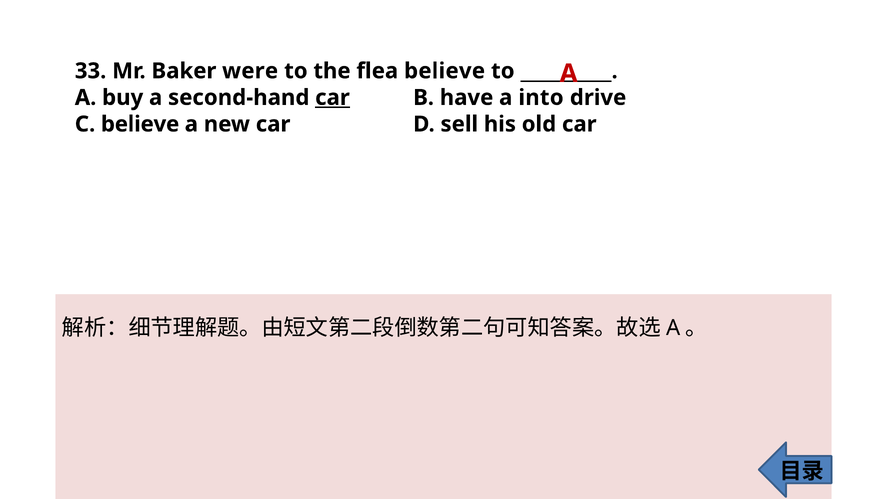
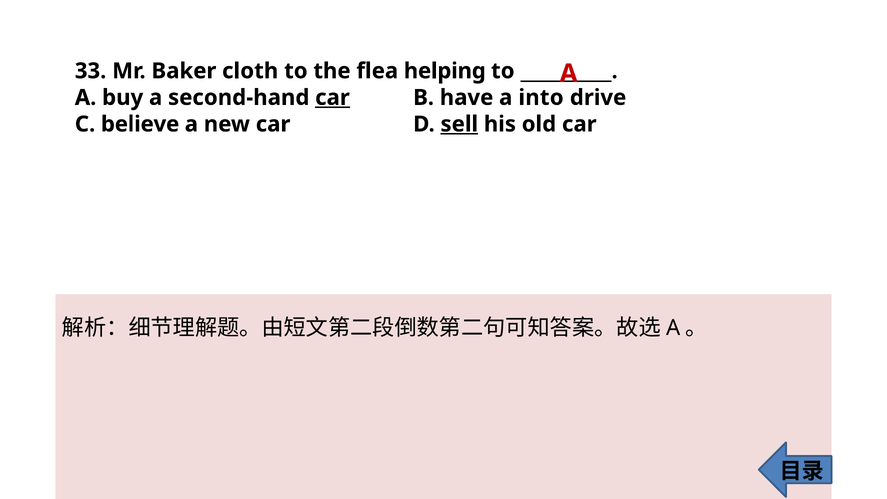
were: were -> cloth
flea believe: believe -> helping
sell underline: none -> present
